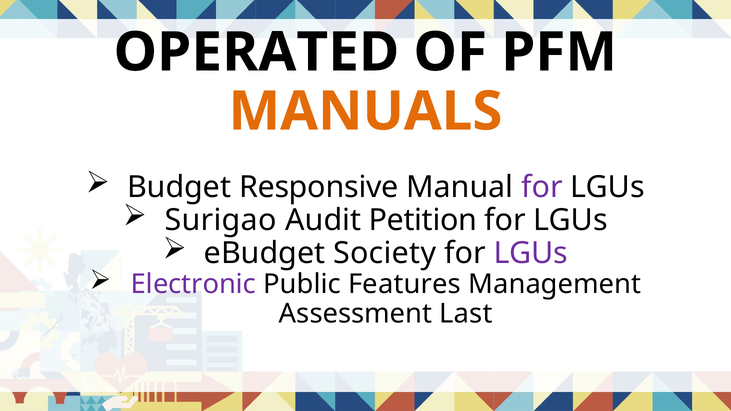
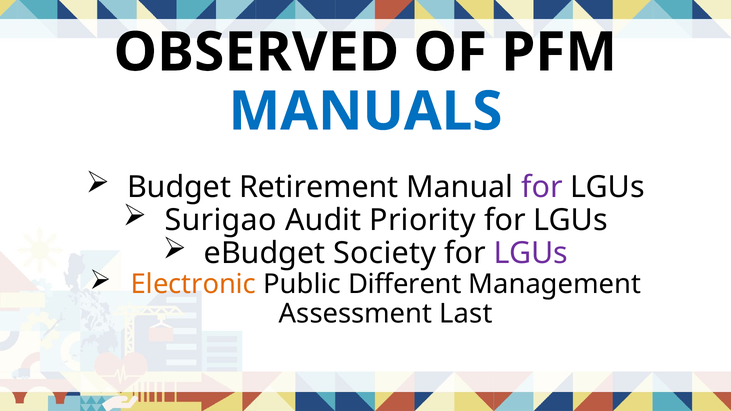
OPERATED: OPERATED -> OBSERVED
MANUALS colour: orange -> blue
Responsive: Responsive -> Retirement
Petition: Petition -> Priority
Electronic colour: purple -> orange
Features: Features -> Different
